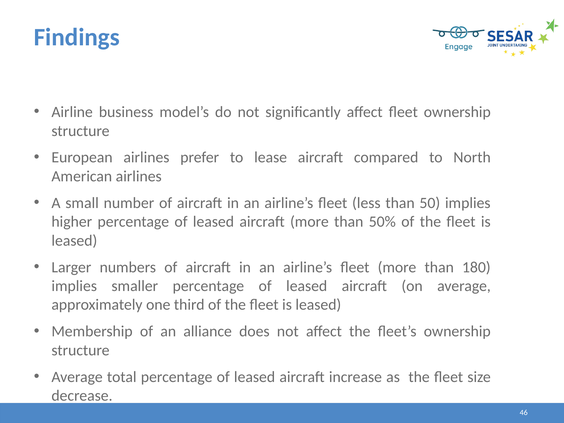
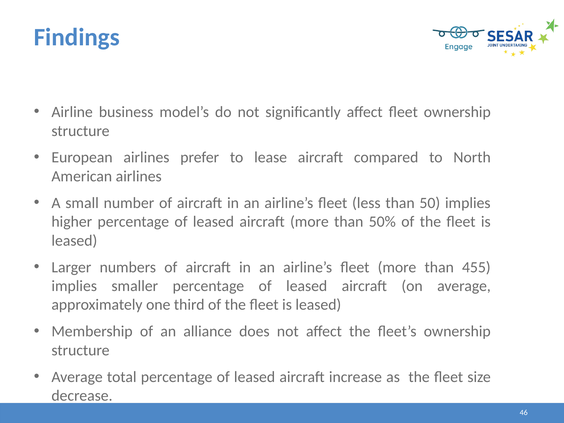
180: 180 -> 455
